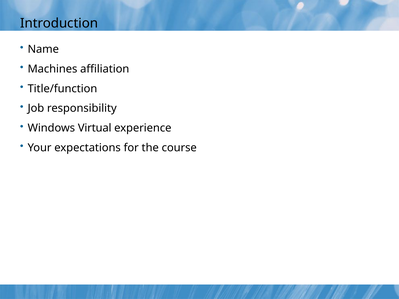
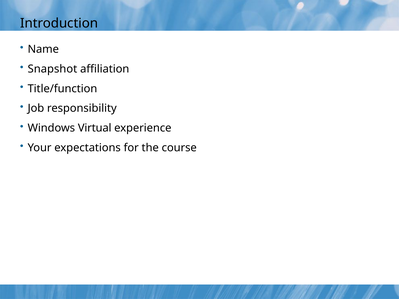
Machines: Machines -> Snapshot
